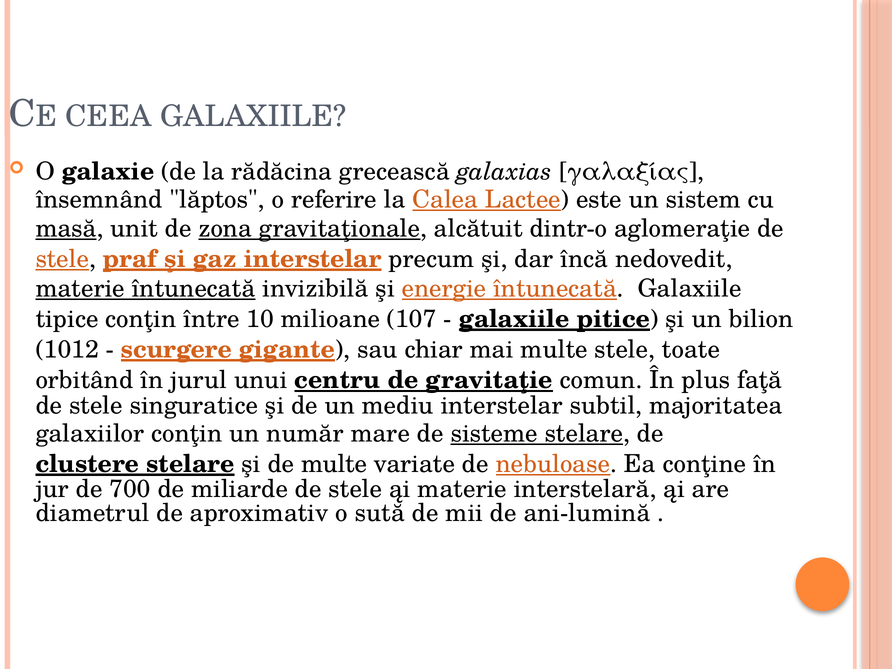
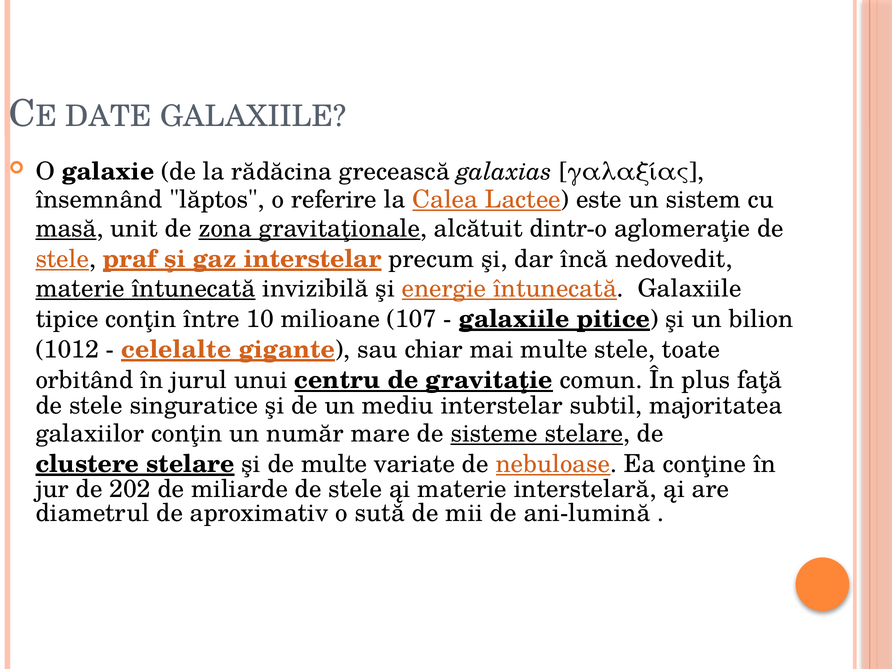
CEEA: CEEA -> DATE
scurgere: scurgere -> celelalte
700: 700 -> 202
